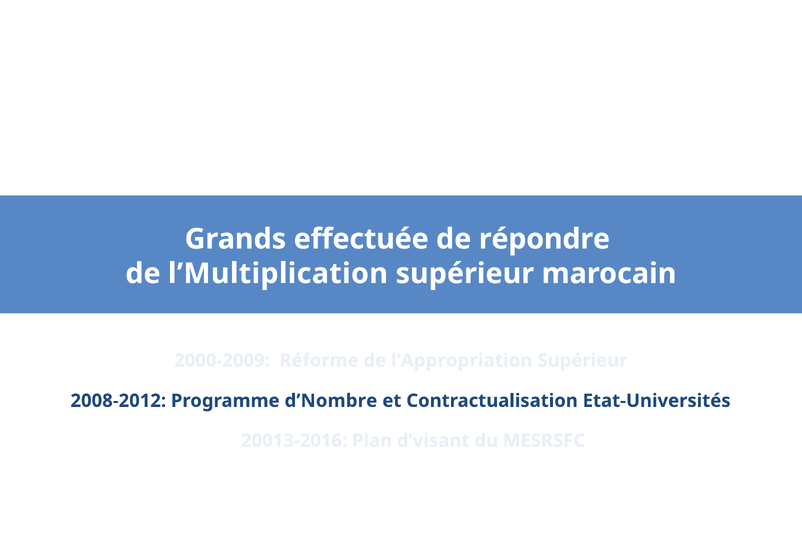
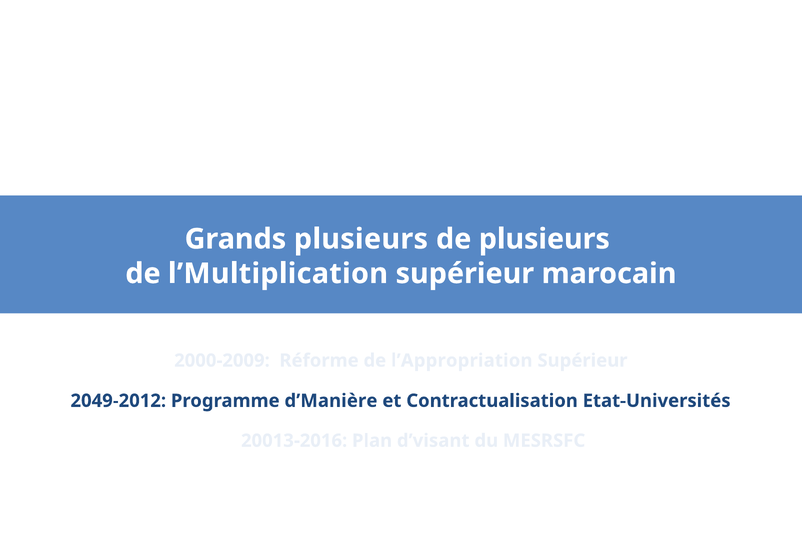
Grands effectuée: effectuée -> plusieurs
de répondre: répondre -> plusieurs
2008-2012: 2008-2012 -> 2049-2012
d’Nombre: d’Nombre -> d’Manière
